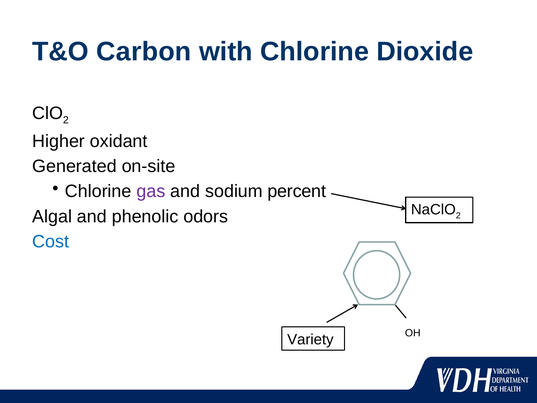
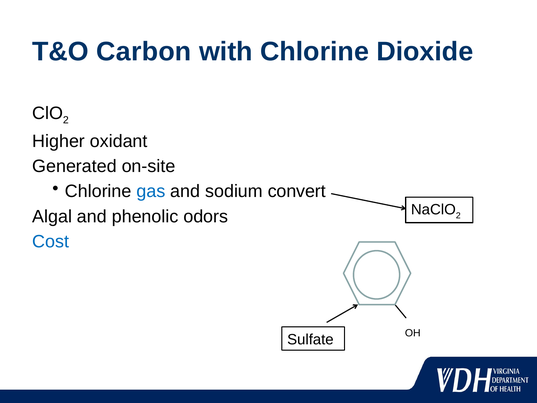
gas colour: purple -> blue
percent: percent -> convert
Variety: Variety -> Sulfate
